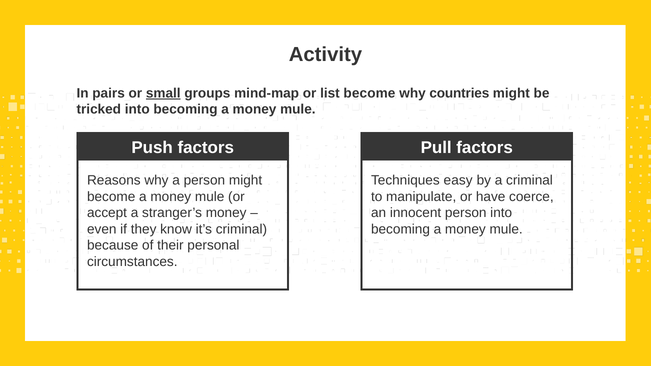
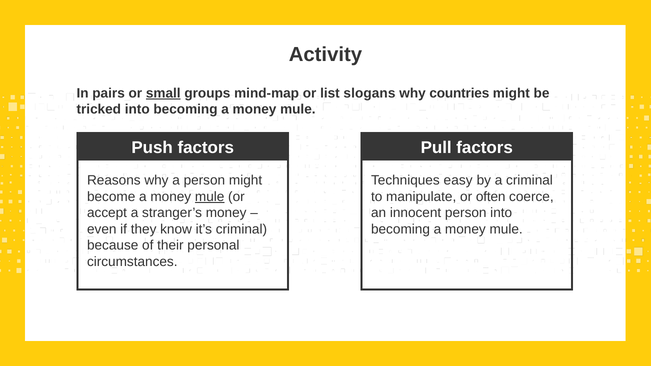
list become: become -> slogans
mule at (210, 197) underline: none -> present
have: have -> often
